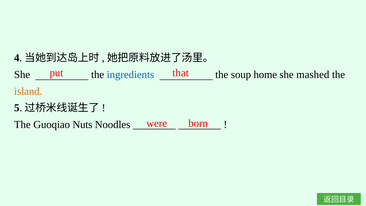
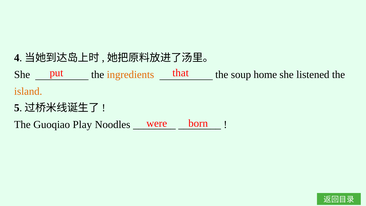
ingredients colour: blue -> orange
mashed: mashed -> listened
Nuts: Nuts -> Play
